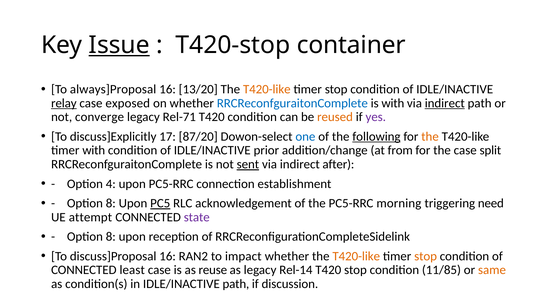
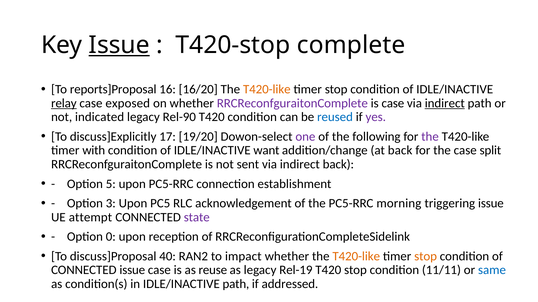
container: container -> complete
always]Proposal: always]Proposal -> reports]Proposal
13/20: 13/20 -> 16/20
RRCReconfguraitonComplete at (292, 103) colour: blue -> purple
is with: with -> case
converge: converge -> indicated
Rel-71: Rel-71 -> Rel-90
reused colour: orange -> blue
87/20: 87/20 -> 19/20
one colour: blue -> purple
following underline: present -> none
the at (430, 137) colour: orange -> purple
prior: prior -> want
at from: from -> back
sent underline: present -> none
indirect after: after -> back
4: 4 -> 5
8 at (111, 204): 8 -> 3
PC5 underline: present -> none
triggering need: need -> issue
8 at (111, 237): 8 -> 0
discuss]Proposal 16: 16 -> 40
CONNECTED least: least -> issue
Rel-14: Rel-14 -> Rel-19
11/85: 11/85 -> 11/11
same colour: orange -> blue
discussion: discussion -> addressed
